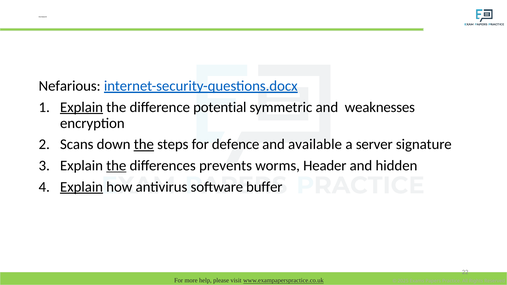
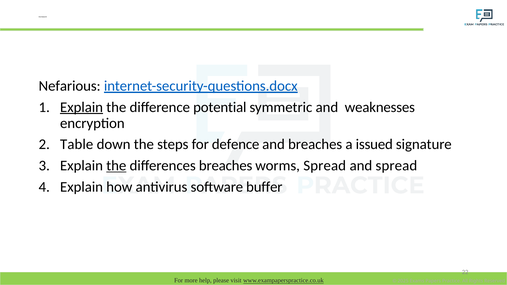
Scans: Scans -> Table
the at (144, 144) underline: present -> none
and available: available -> breaches
server: server -> issued
differences prevents: prevents -> breaches
worms Header: Header -> Spread
and hidden: hidden -> spread
Explain at (82, 187) underline: present -> none
